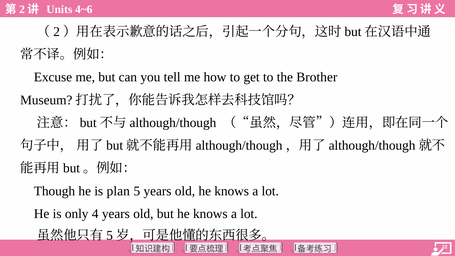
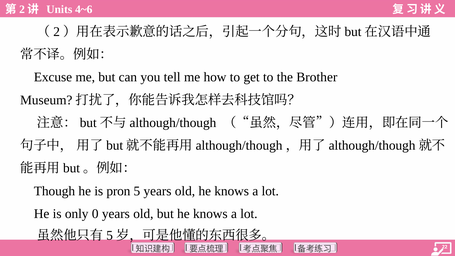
plan: plan -> pron
4: 4 -> 0
